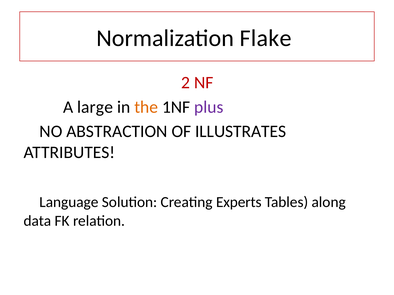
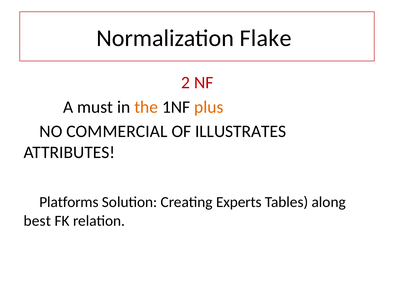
large: large -> must
plus colour: purple -> orange
ABSTRACTION: ABSTRACTION -> COMMERCIAL
Language: Language -> Platforms
data: data -> best
